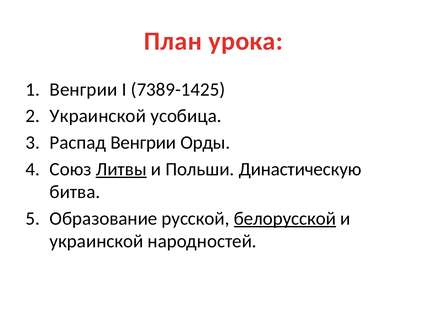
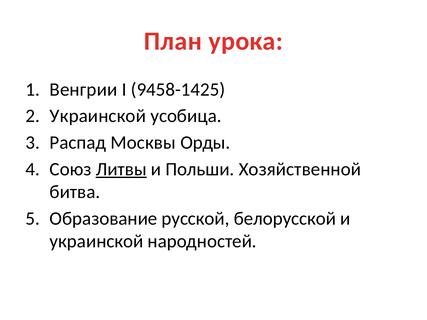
7389-1425: 7389-1425 -> 9458-1425
Распад Венгрии: Венгрии -> Москвы
Династическую: Династическую -> Хозяйственной
белорусской underline: present -> none
